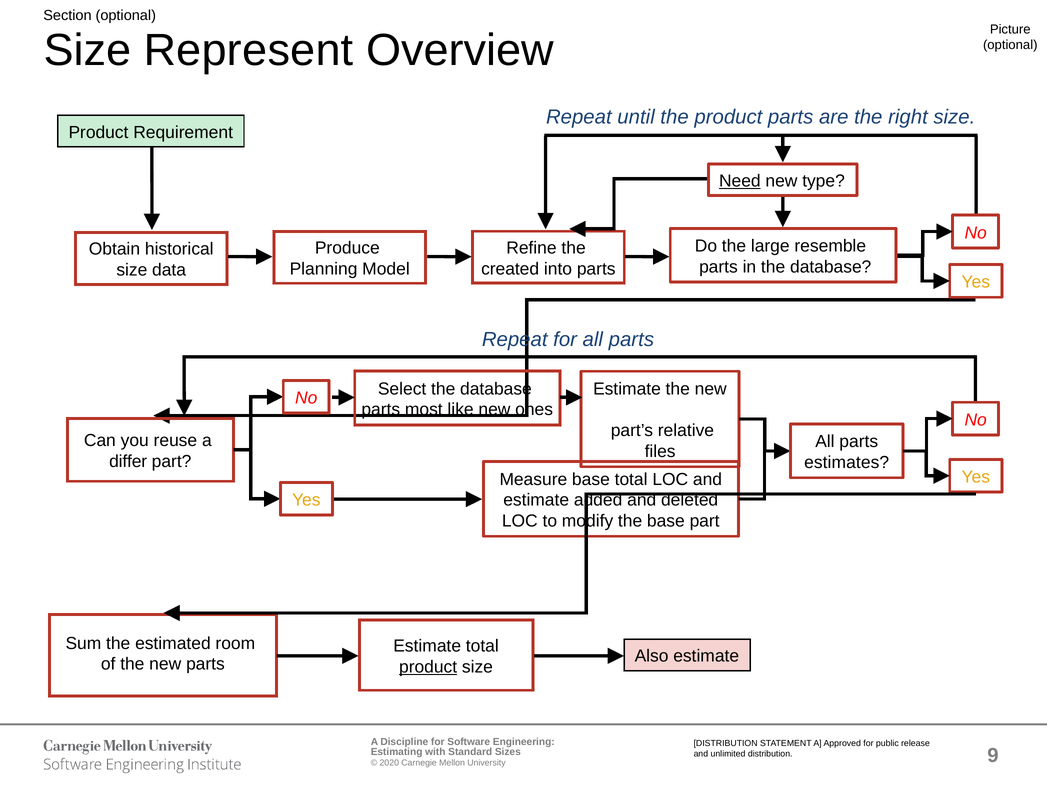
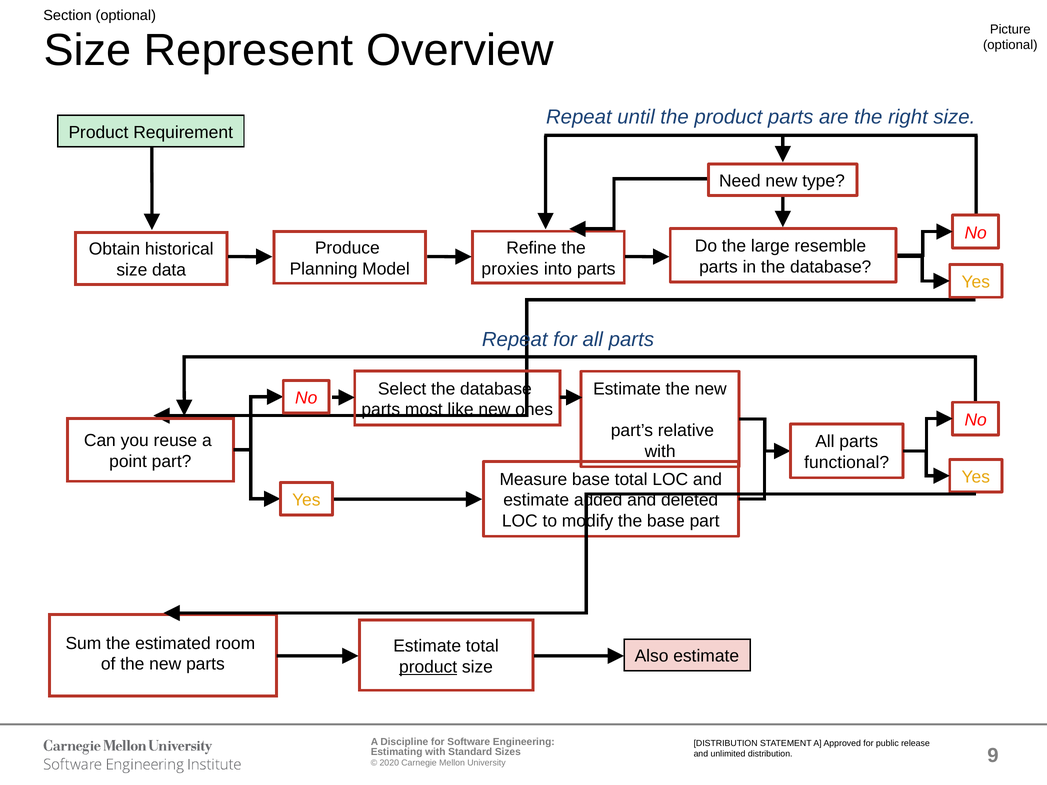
Need underline: present -> none
created: created -> proxies
files at (660, 452): files -> with
differ: differ -> point
estimates: estimates -> functional
